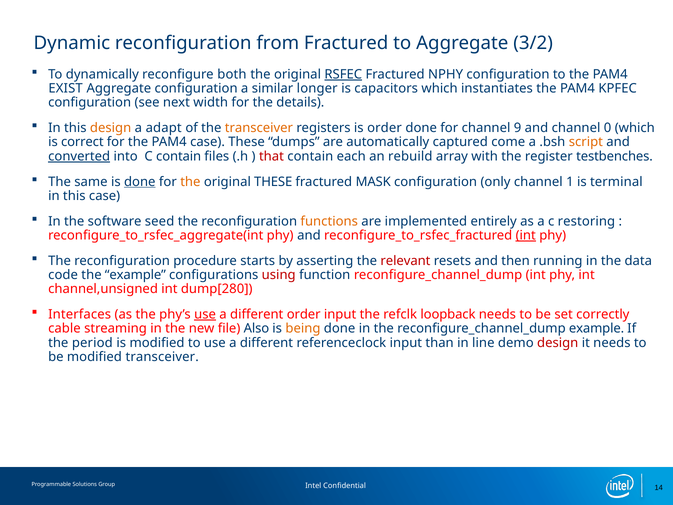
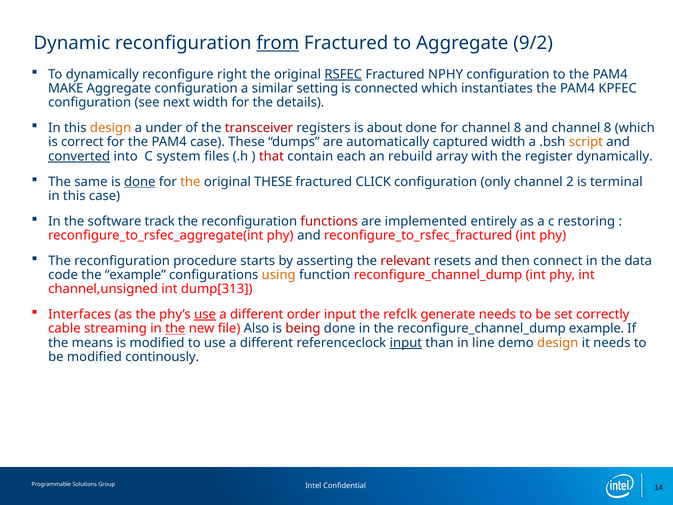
from underline: none -> present
3/2: 3/2 -> 9/2
both: both -> right
EXIST: EXIST -> MAKE
longer: longer -> setting
capacitors: capacitors -> connected
adapt: adapt -> under
transceiver at (259, 128) colour: orange -> red
is order: order -> about
for channel 9: 9 -> 8
and channel 0: 0 -> 8
captured come: come -> width
C contain: contain -> system
register testbenches: testbenches -> dynamically
MASK: MASK -> CLICK
1: 1 -> 2
seed: seed -> track
functions colour: orange -> red
int at (526, 235) underline: present -> none
running: running -> connect
using colour: red -> orange
dump[280: dump[280 -> dump[313
loopback: loopback -> generate
the at (175, 328) underline: none -> present
being colour: orange -> red
period: period -> means
input at (406, 343) underline: none -> present
design at (558, 343) colour: red -> orange
modified transceiver: transceiver -> continously
